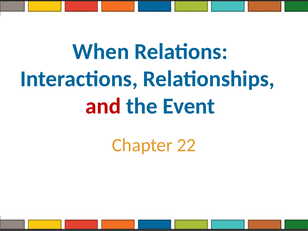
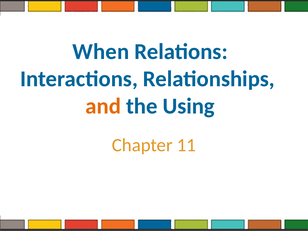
and colour: red -> orange
Event: Event -> Using
22: 22 -> 11
